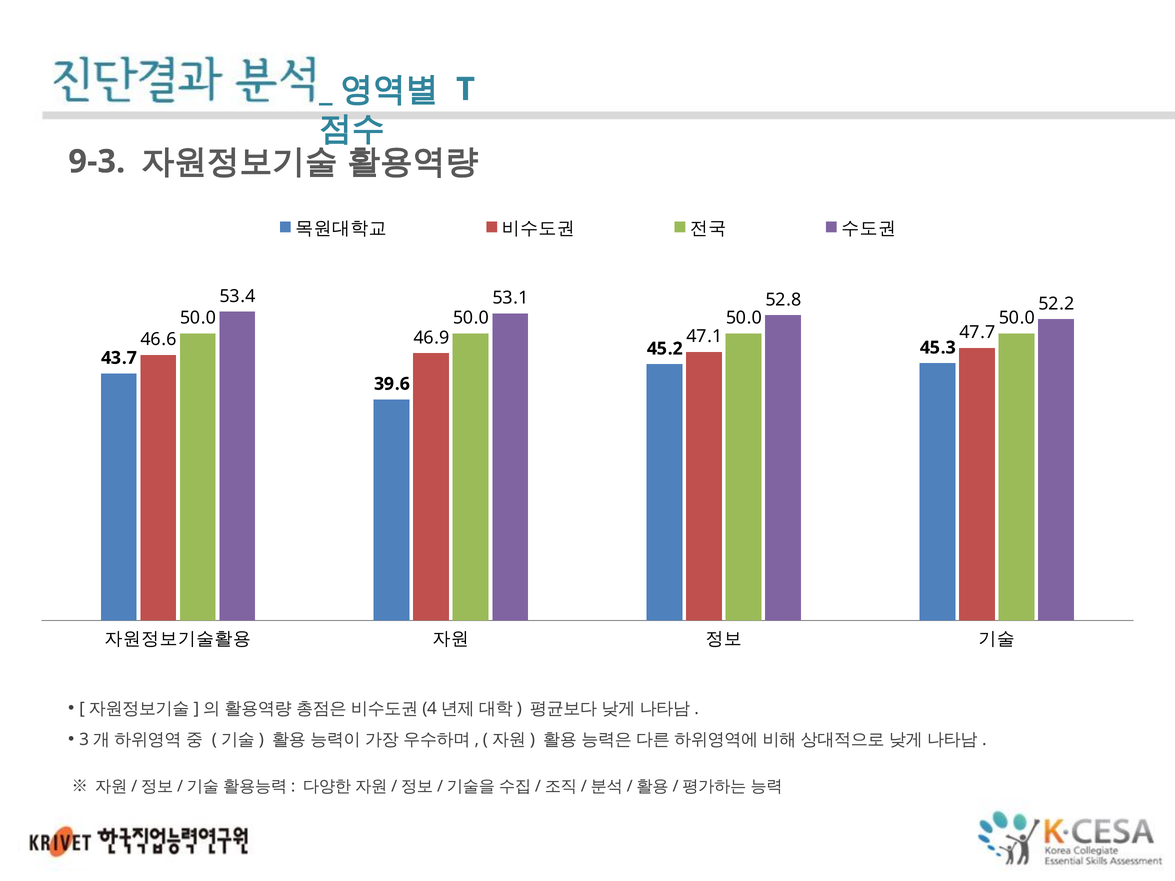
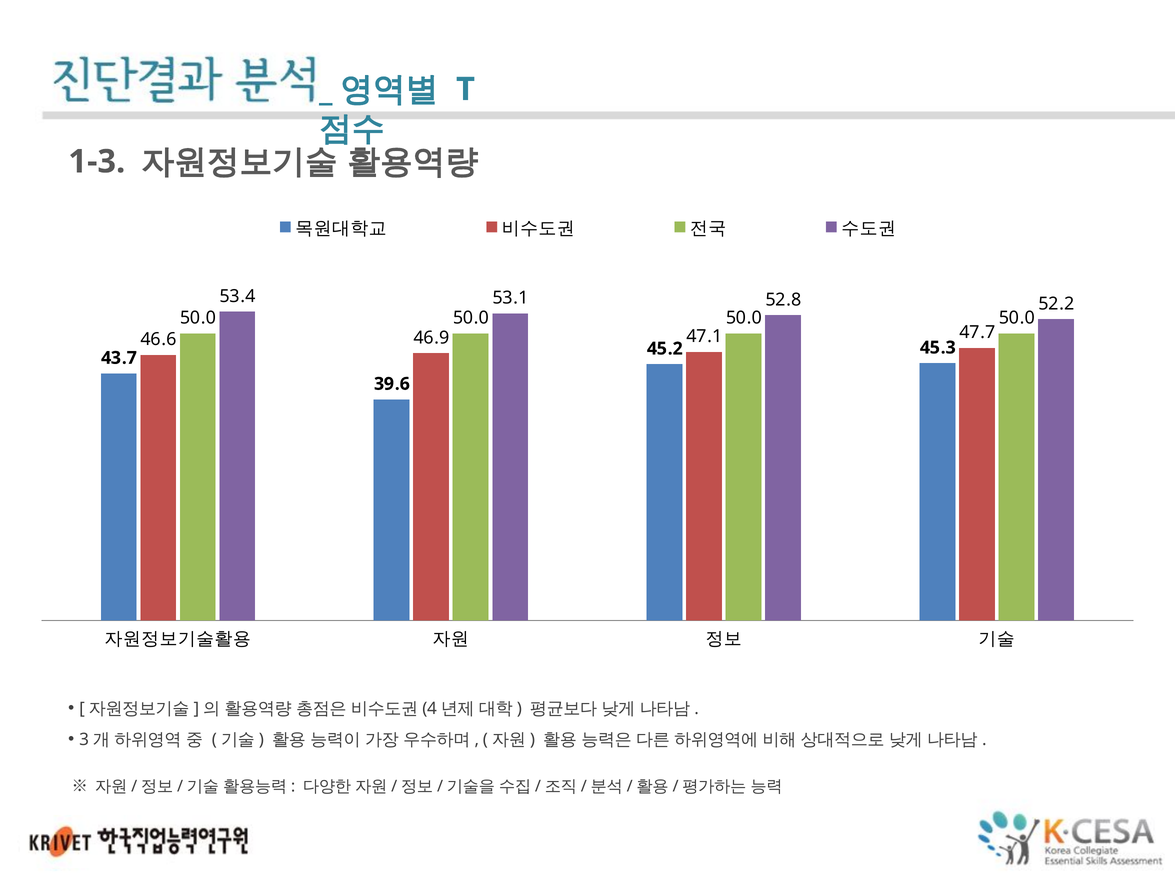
9-3: 9-3 -> 1-3
